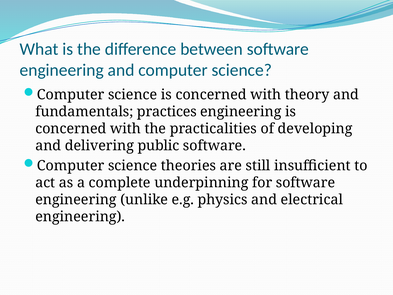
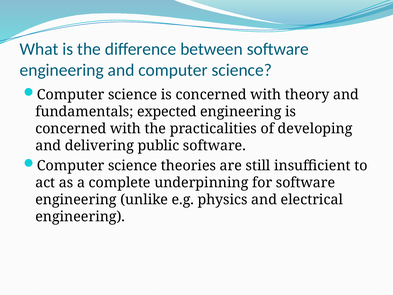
practices: practices -> expected
